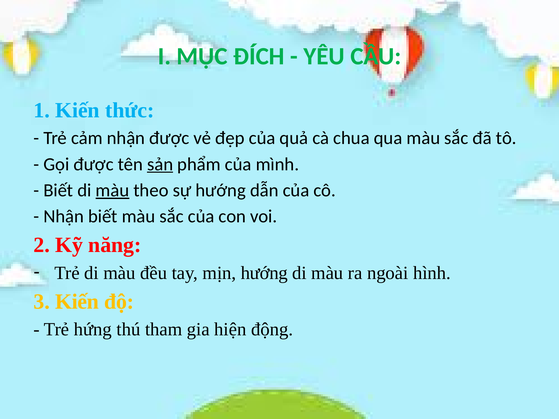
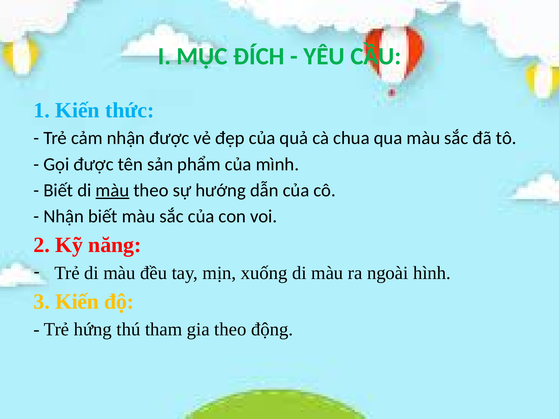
sản underline: present -> none
mịn hướng: hướng -> xuống
gia hiện: hiện -> theo
